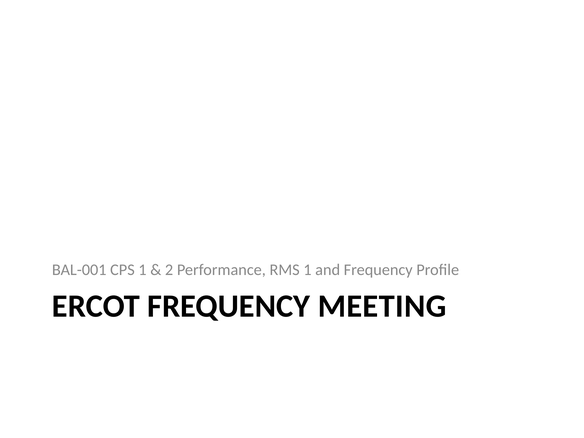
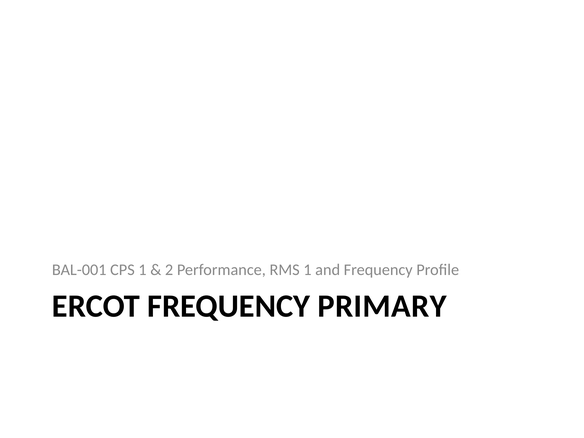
MEETING: MEETING -> PRIMARY
